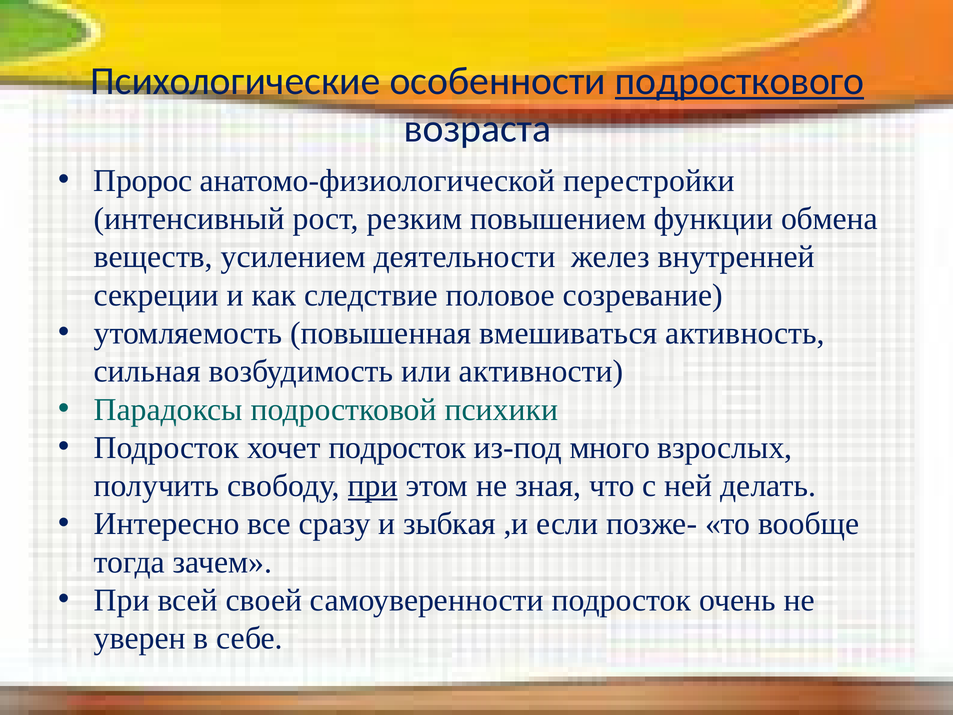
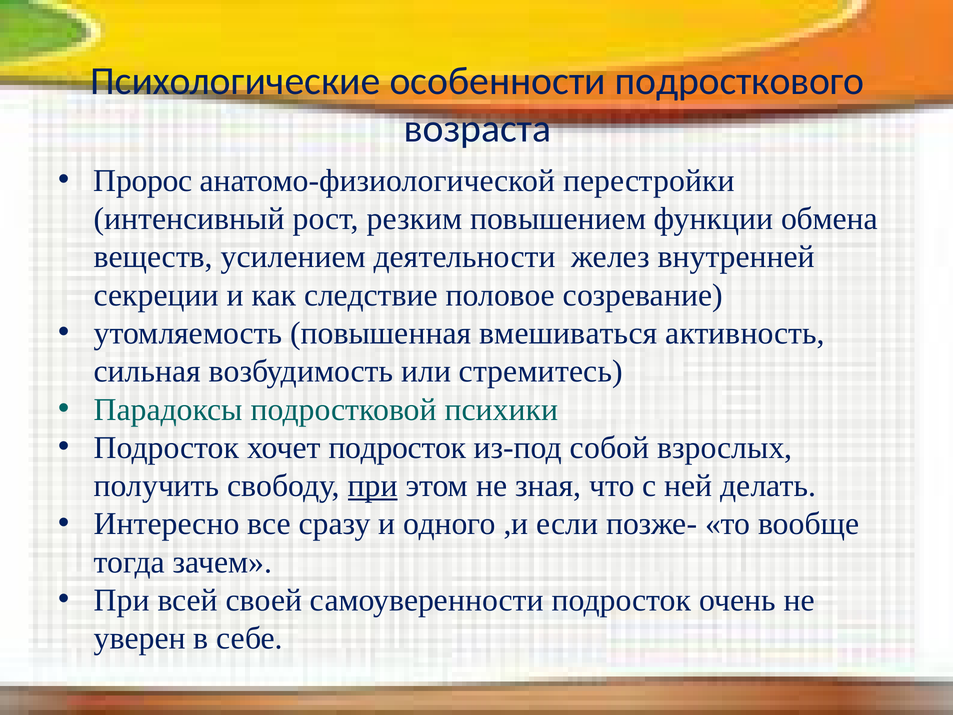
подросткового underline: present -> none
активности: активности -> стремитесь
много: много -> собой
зыбкая: зыбкая -> одного
